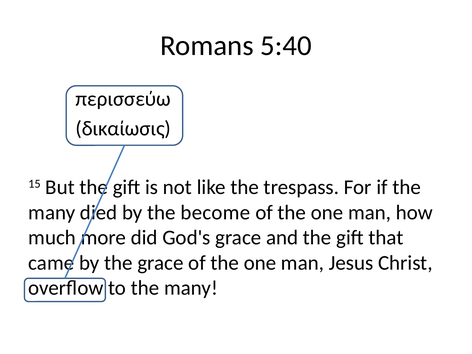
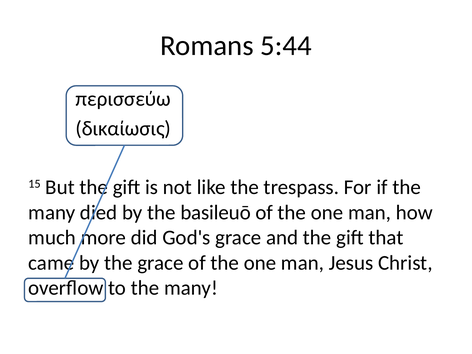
5:40: 5:40 -> 5:44
become: become -> basileuō
